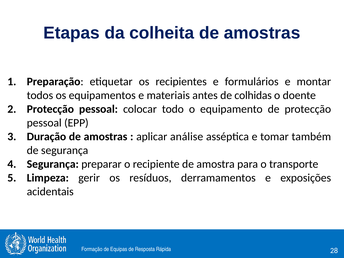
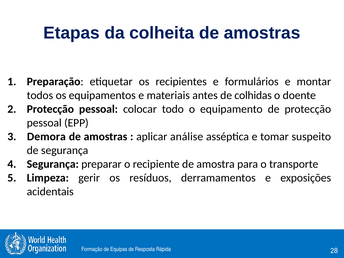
Duração: Duração -> Demora
também: também -> suspeito
